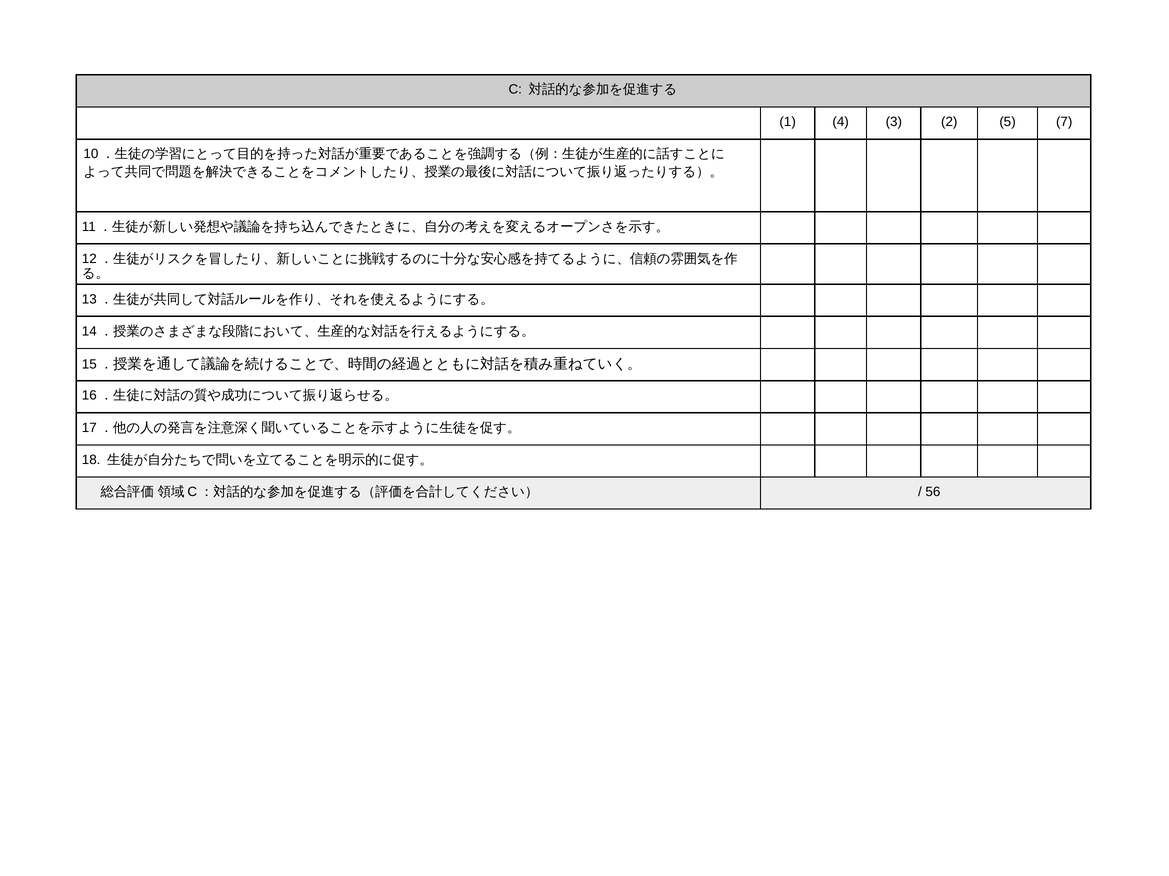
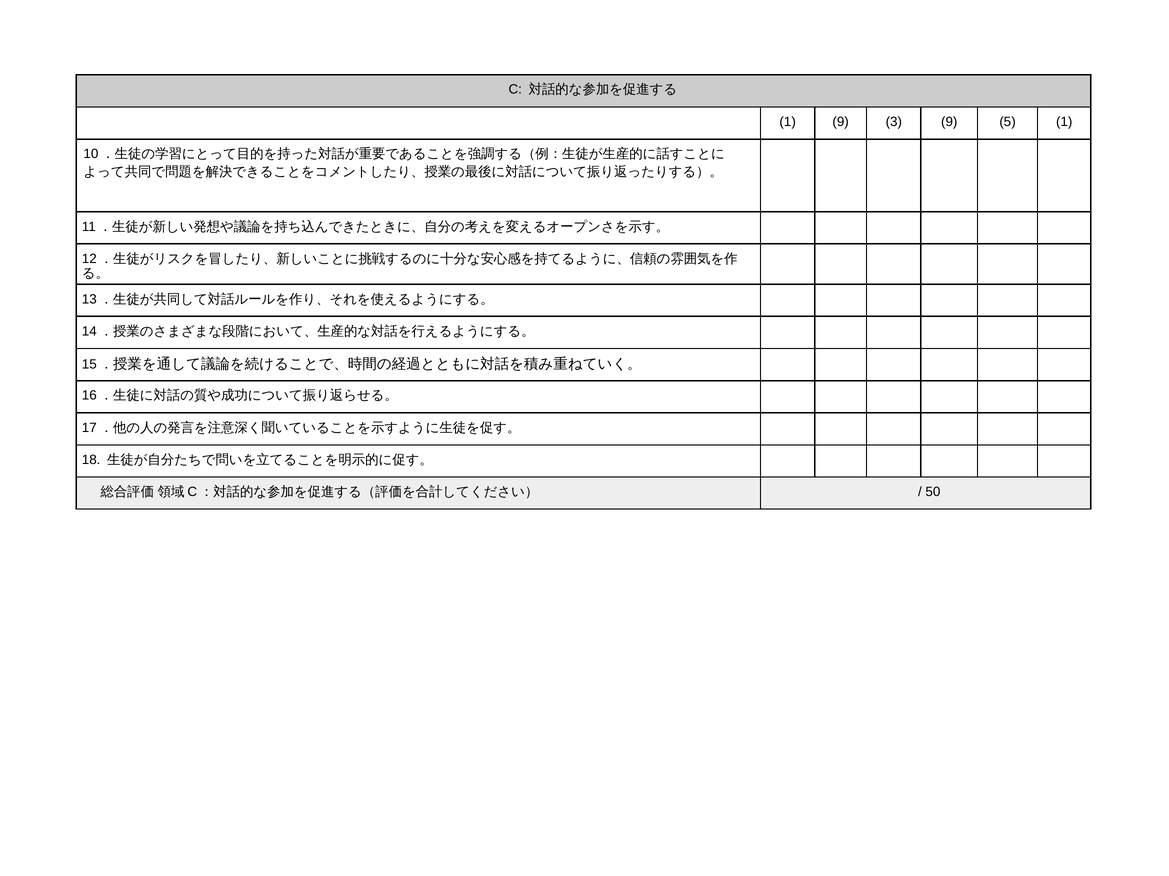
1 4: 4 -> 9
3 2: 2 -> 9
5 7: 7 -> 1
56: 56 -> 50
